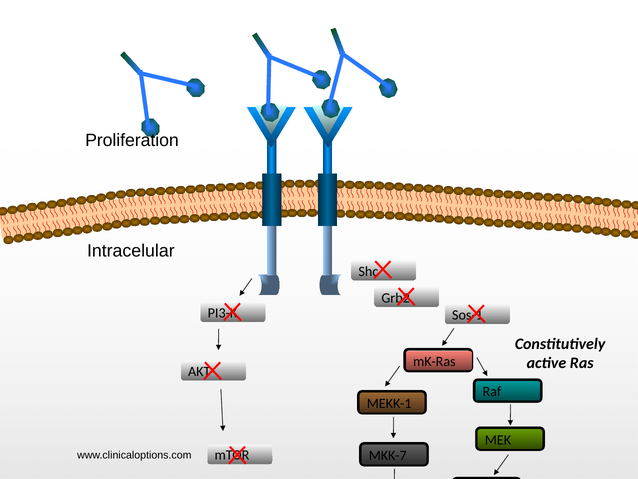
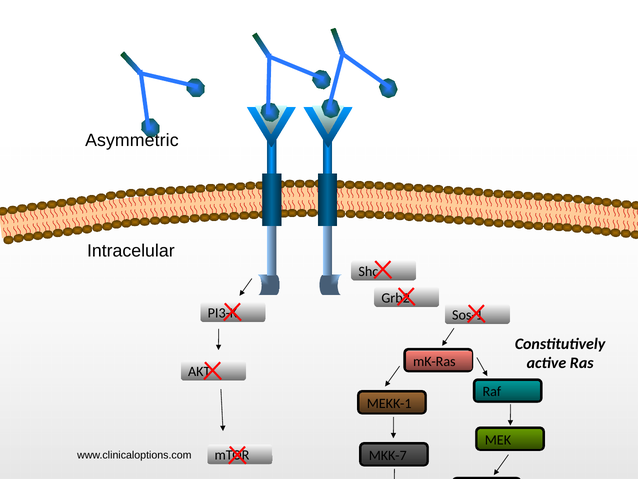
Proliferation: Proliferation -> Asymmetric
